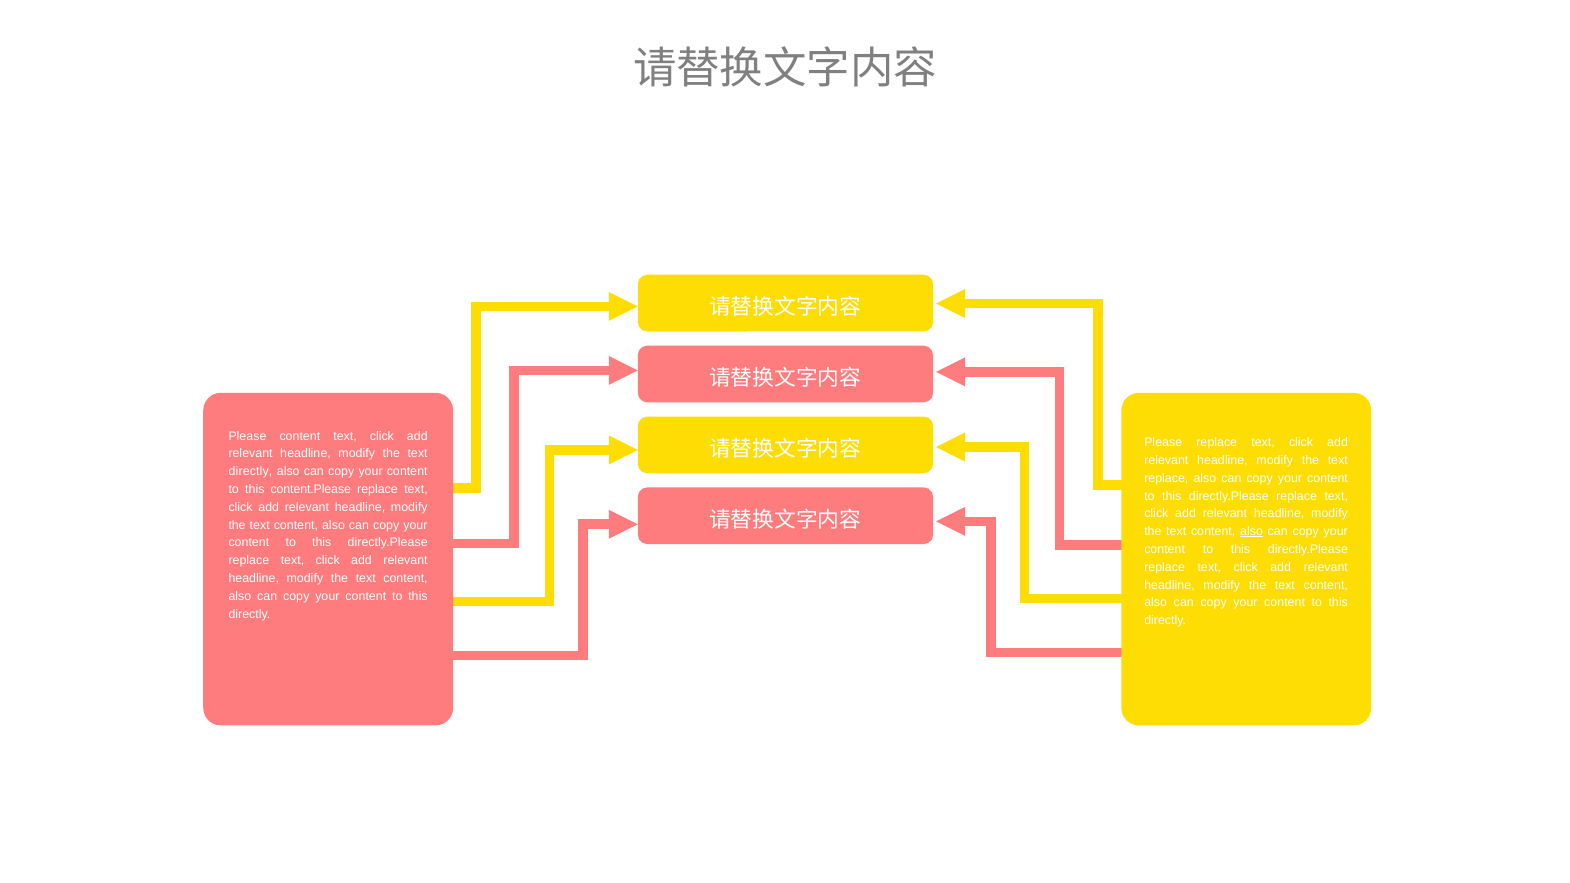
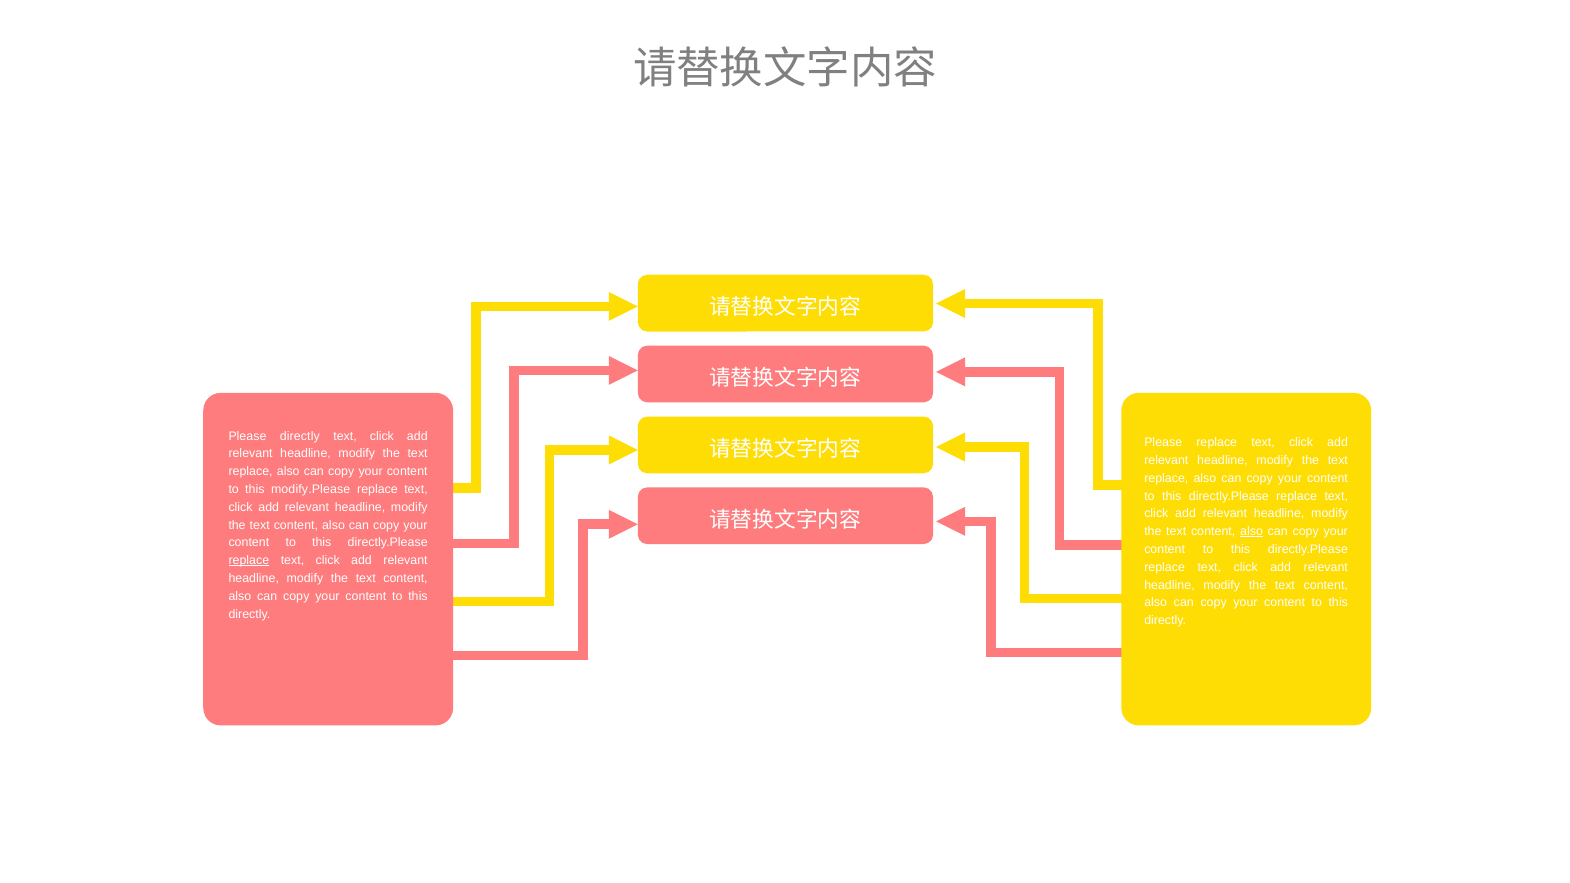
Please content: content -> directly
directly at (251, 472): directly -> replace
content.Please: content.Please -> modify.Please
replace at (249, 561) underline: none -> present
